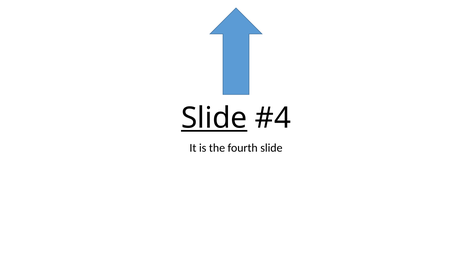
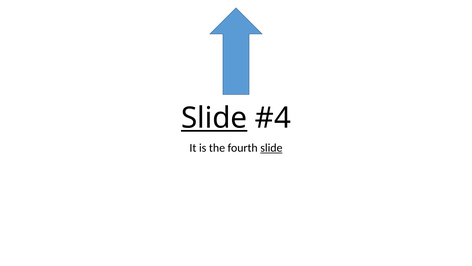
slide at (271, 148) underline: none -> present
